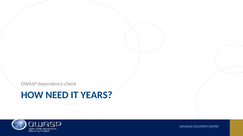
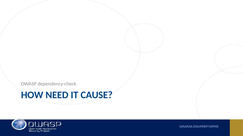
YEARS: YEARS -> CAUSE
